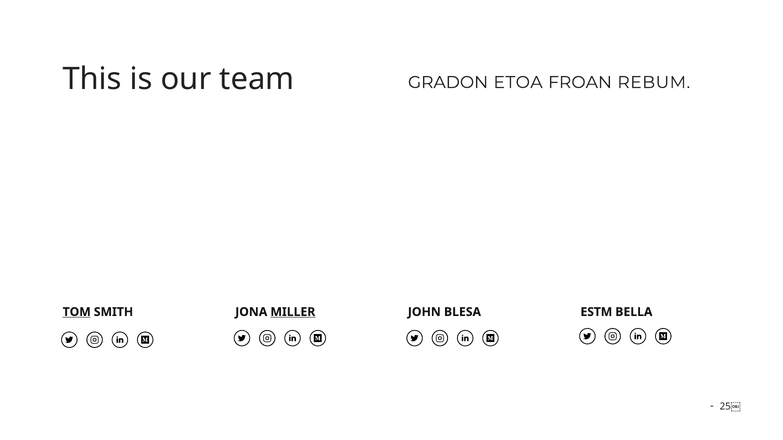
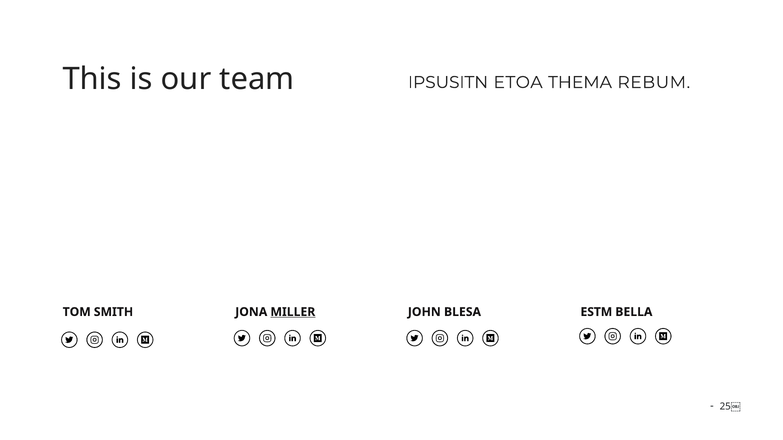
GRADON: GRADON -> IPSUSITN
FROAN: FROAN -> THEMA
TOM underline: present -> none
